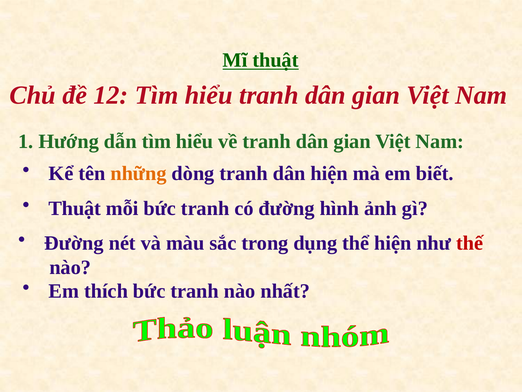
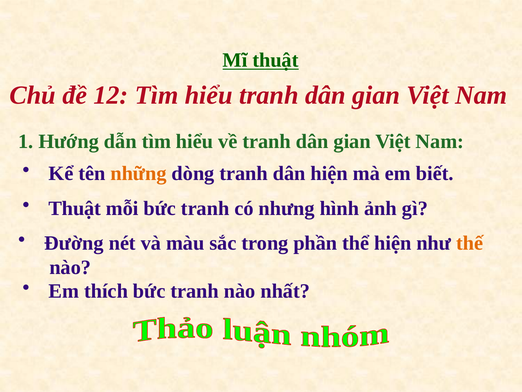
có đường: đường -> nhưng
dụng: dụng -> phần
thế colour: red -> orange
